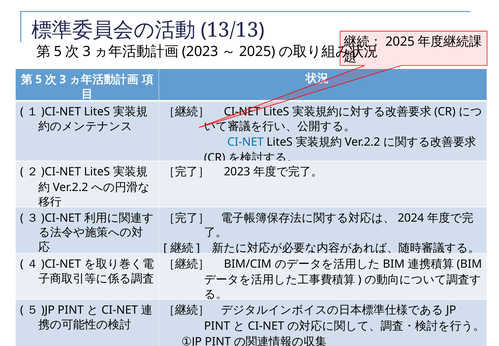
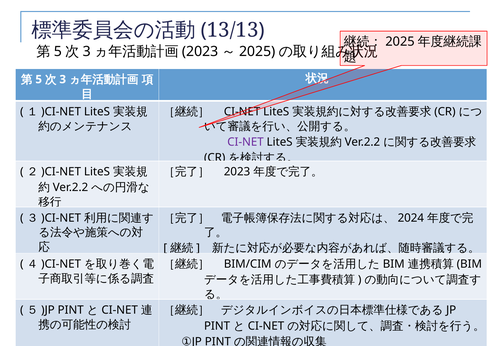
CI-NET at (245, 142) colour: blue -> purple
